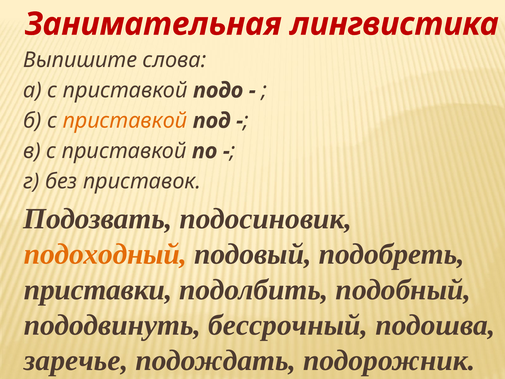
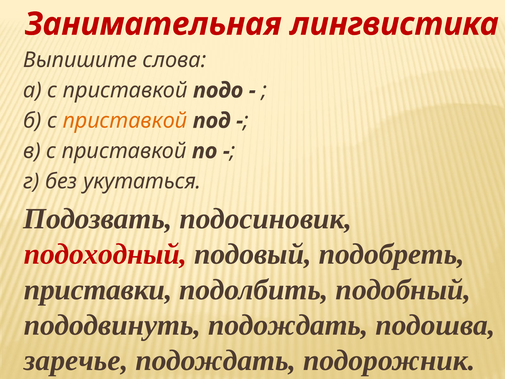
приставок: приставок -> укутаться
подоходный colour: orange -> red
пододвинуть бессрочный: бессрочный -> подождать
